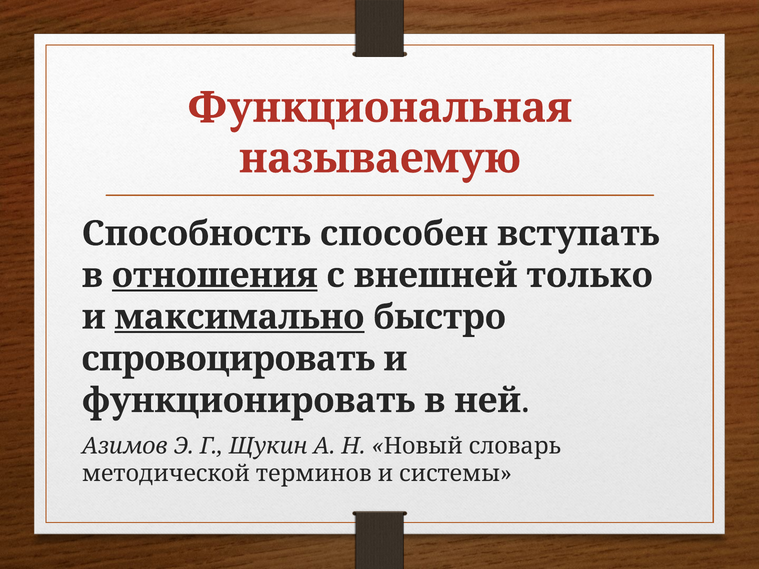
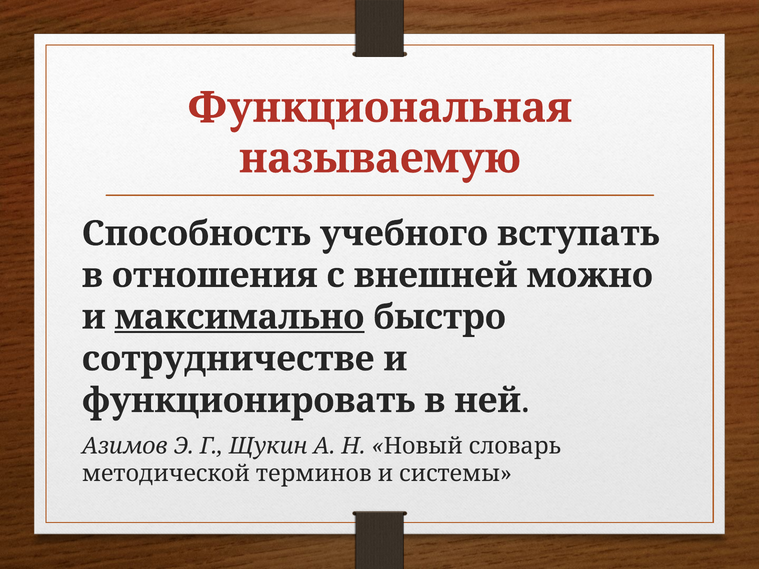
способен: способен -> учебного
отношения underline: present -> none
только: только -> можно
спровоцировать: спровоцировать -> сотрудничестве
